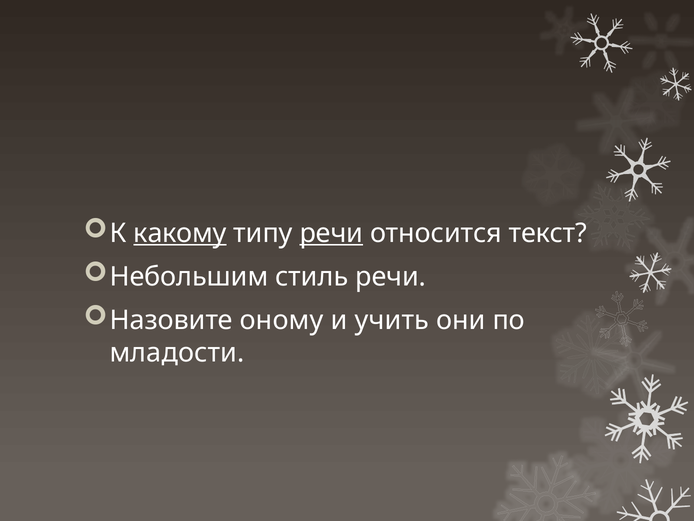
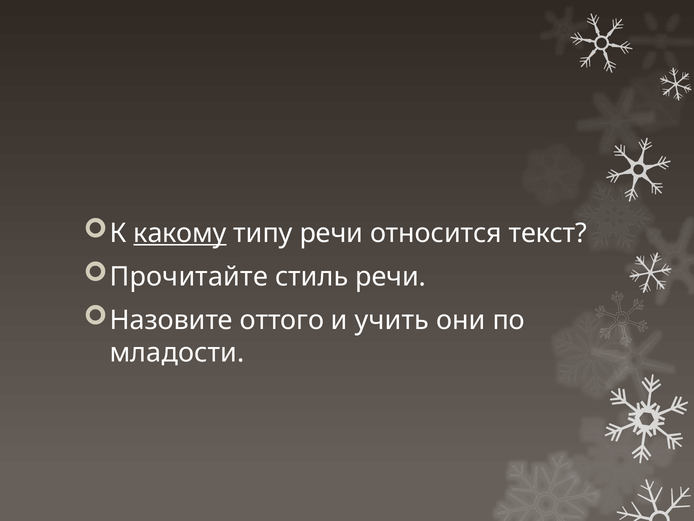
речи at (331, 233) underline: present -> none
Небольшим: Небольшим -> Прочитайте
оному: оному -> оттого
